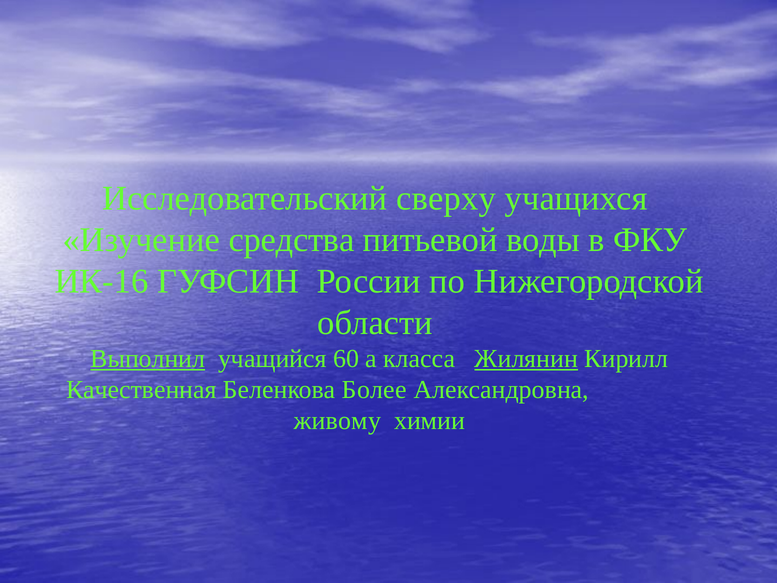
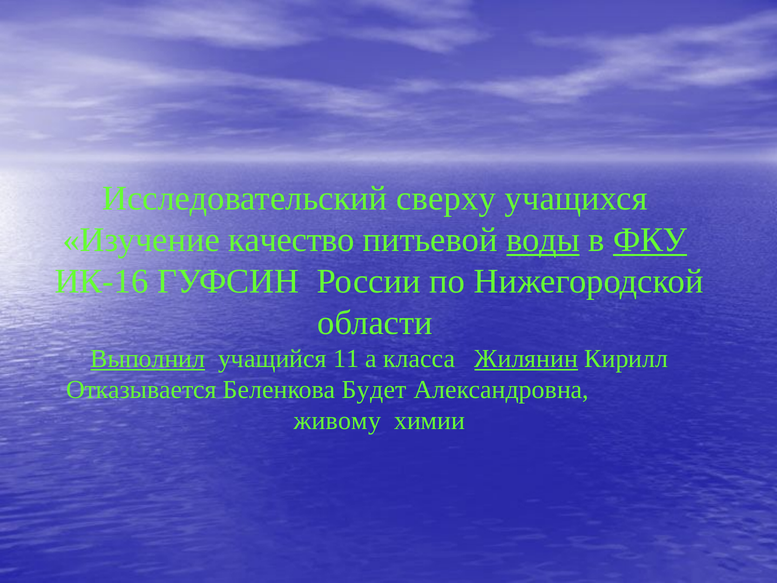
средства: средства -> качество
воды underline: none -> present
ФКУ underline: none -> present
60: 60 -> 11
Качественная: Качественная -> Отказывается
Более: Более -> Будет
